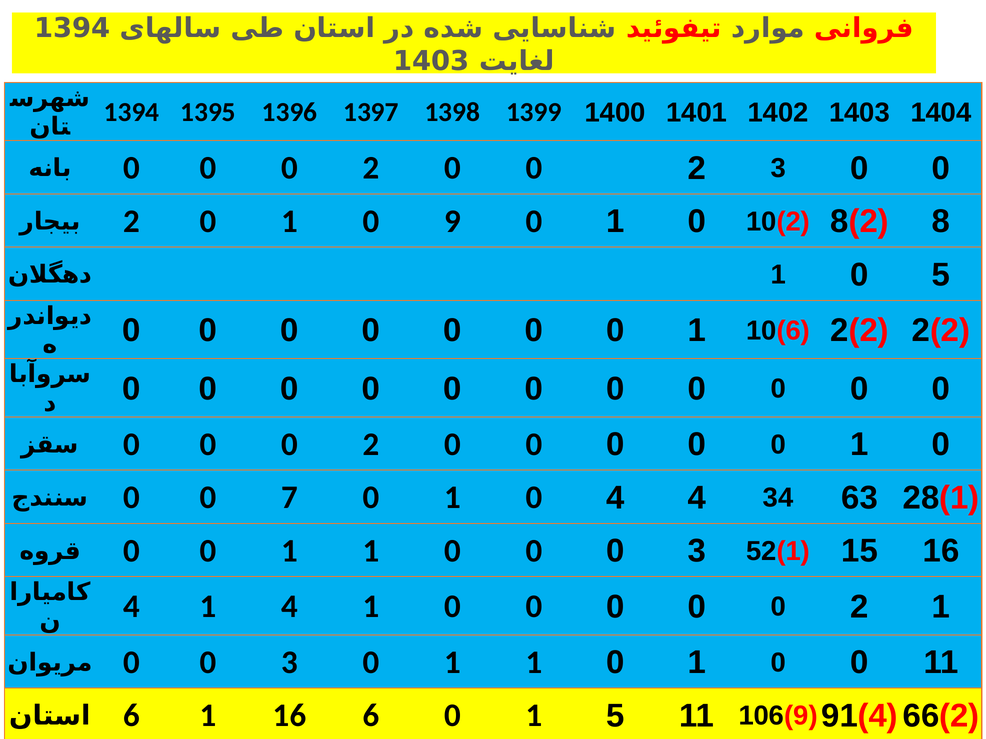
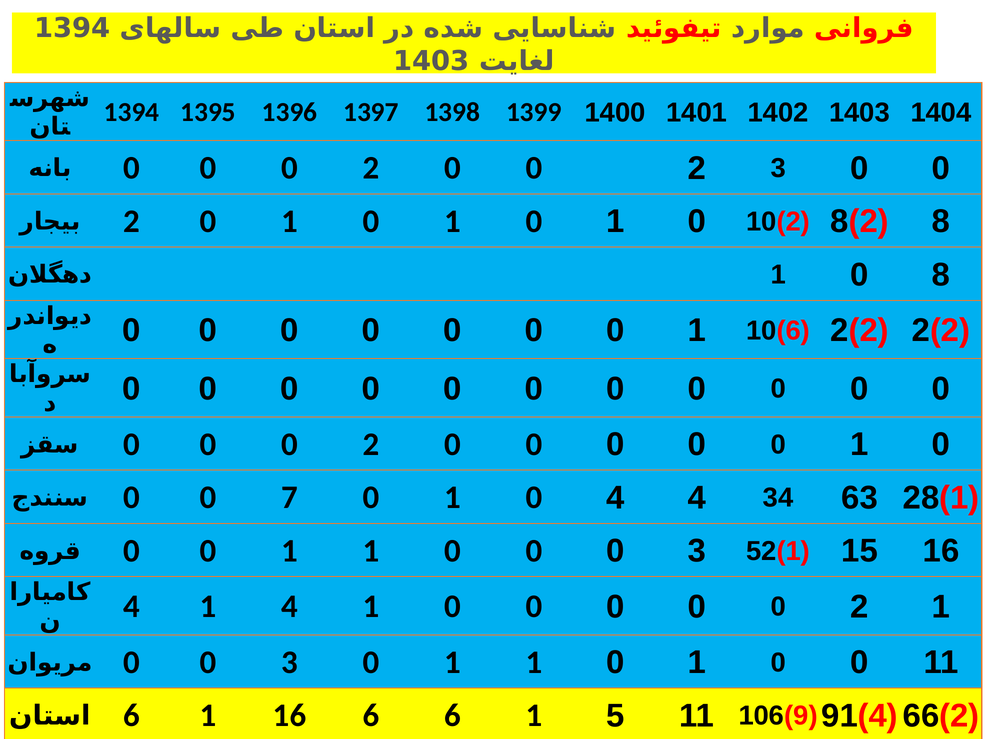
9 at (452, 221): 9 -> 1
0 5: 5 -> 8
6 0: 0 -> 6
